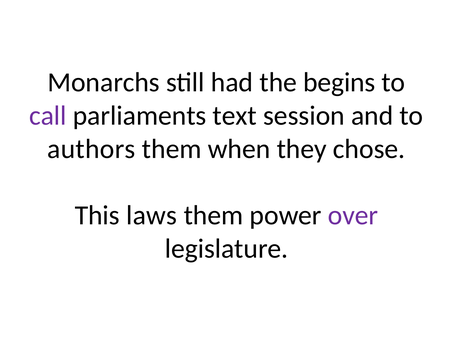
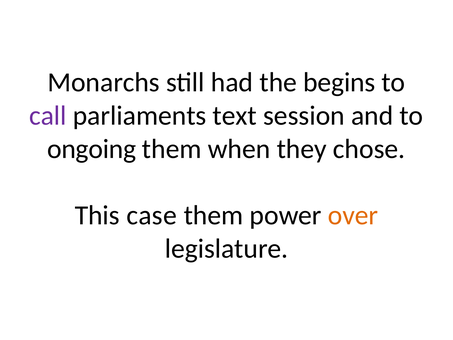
authors: authors -> ongoing
laws: laws -> case
over colour: purple -> orange
